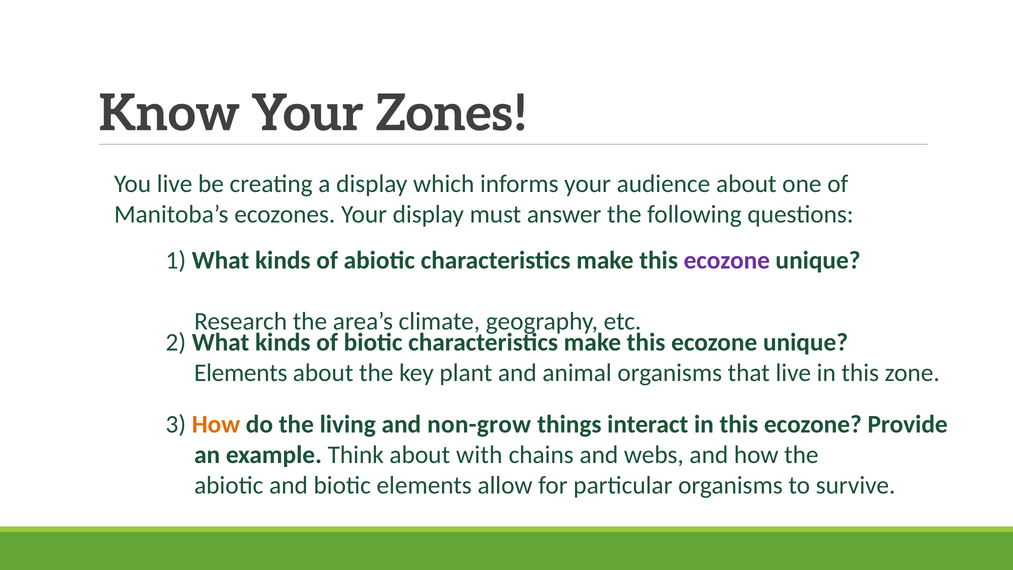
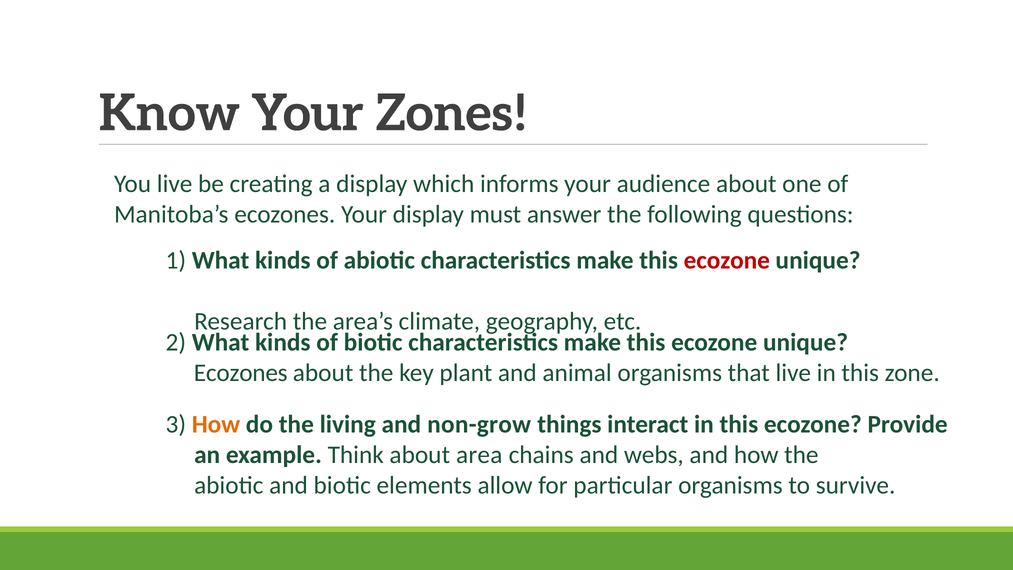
ecozone at (727, 260) colour: purple -> red
Elements at (241, 373): Elements -> Ecozones
with: with -> area
